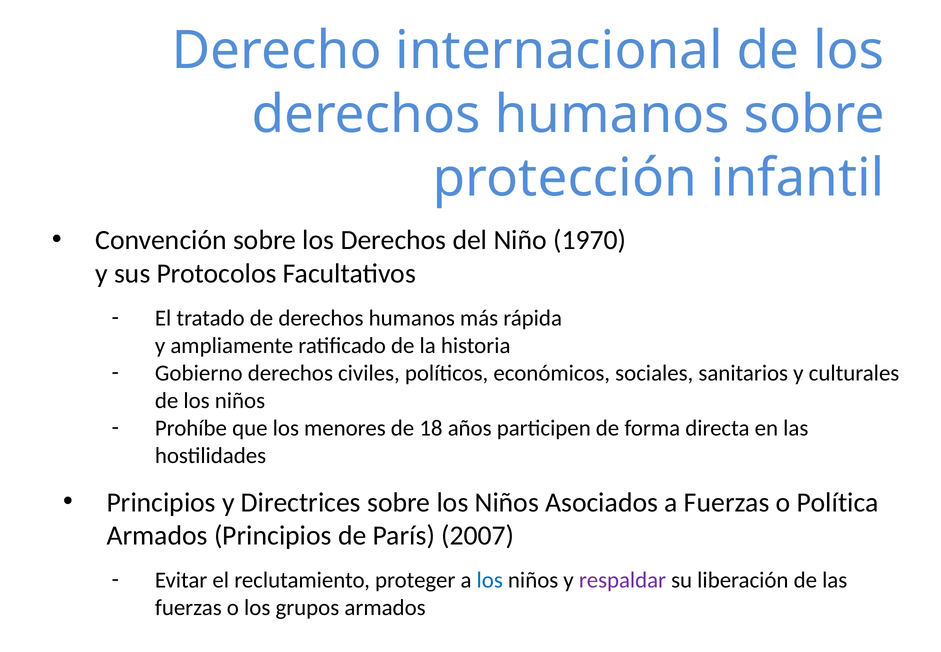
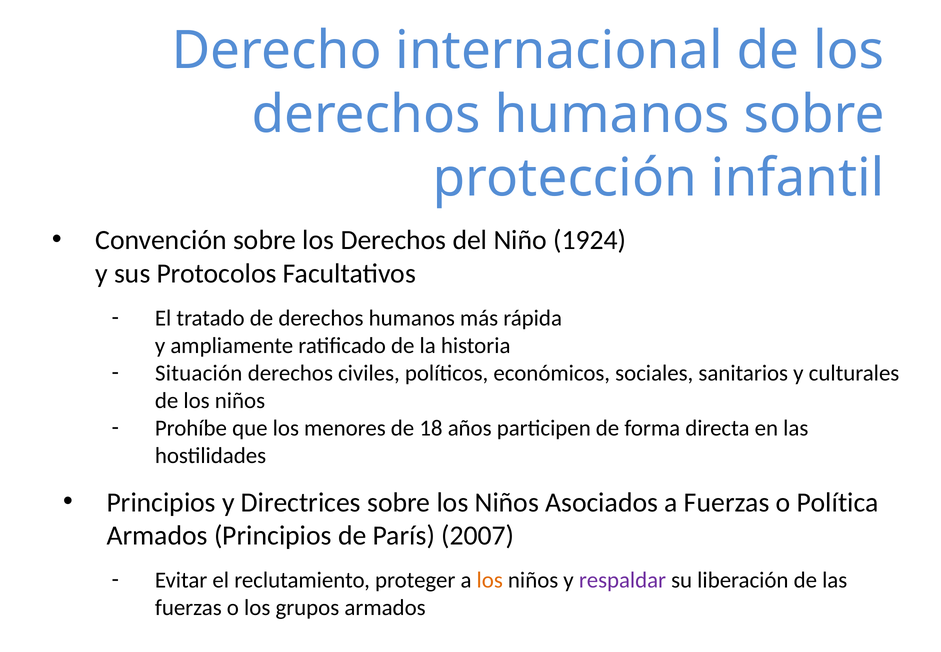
1970: 1970 -> 1924
Gobierno: Gobierno -> Situación
los at (490, 580) colour: blue -> orange
